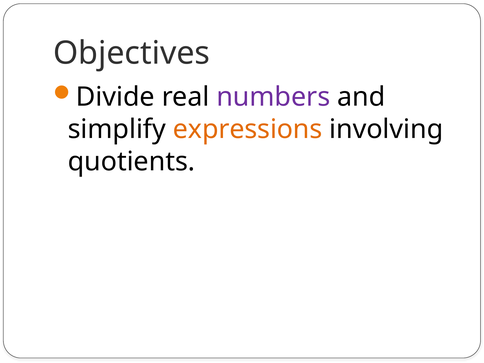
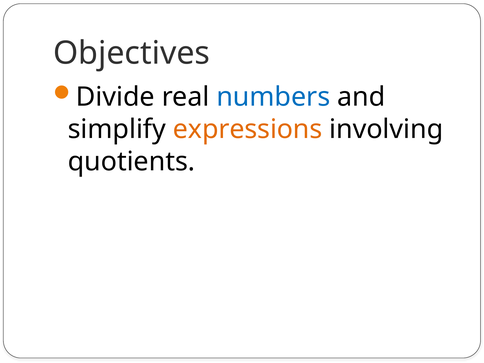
numbers colour: purple -> blue
